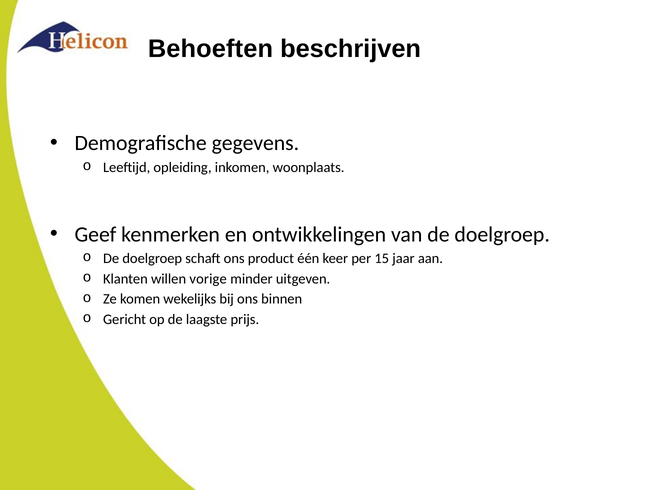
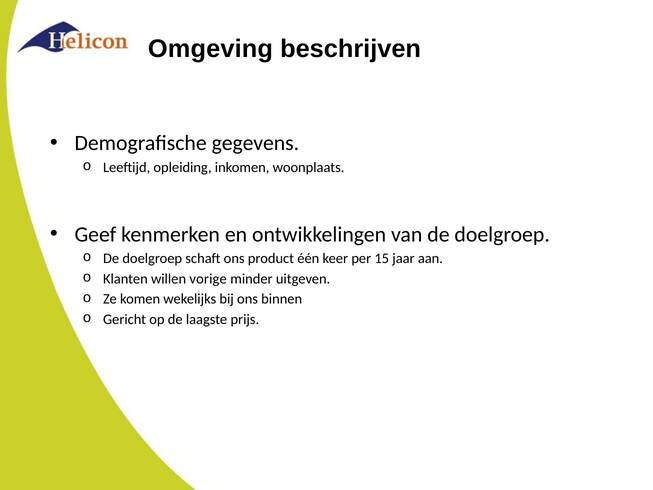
Behoeften: Behoeften -> Omgeving
